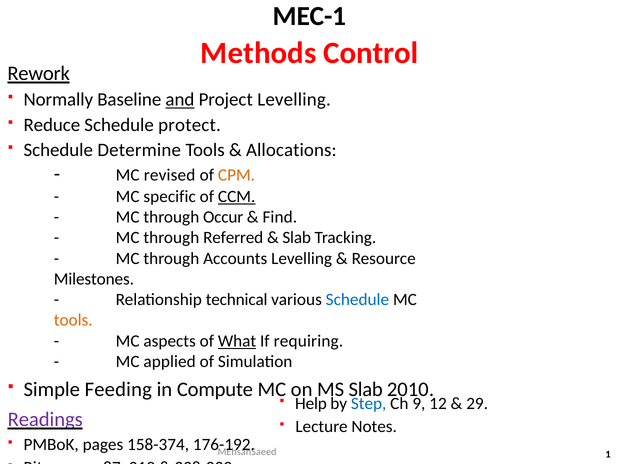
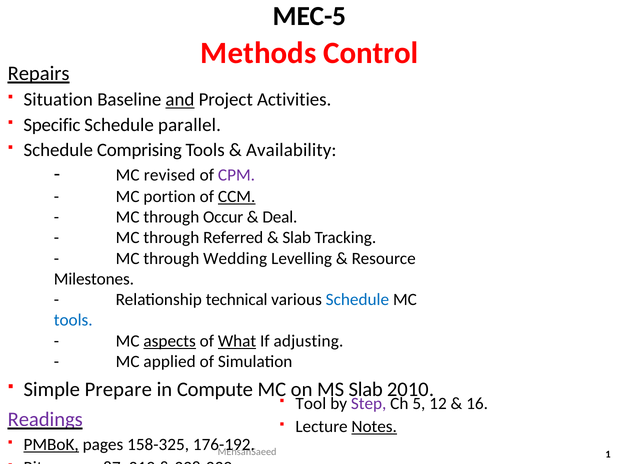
MEC-1: MEC-1 -> MEC-5
Rework: Rework -> Repairs
Normally: Normally -> Situation
Project Levelling: Levelling -> Activities
Reduce: Reduce -> Specific
protect: protect -> parallel
Determine: Determine -> Comprising
Allocations: Allocations -> Availability
CPM colour: orange -> purple
specific: specific -> portion
Find: Find -> Deal
Accounts: Accounts -> Wedding
tools at (73, 320) colour: orange -> blue
aspects underline: none -> present
requiring: requiring -> adjusting
Feeding: Feeding -> Prepare
Help: Help -> Tool
Step colour: blue -> purple
9: 9 -> 5
29: 29 -> 16
Notes underline: none -> present
PMBoK underline: none -> present
158-374: 158-374 -> 158-325
